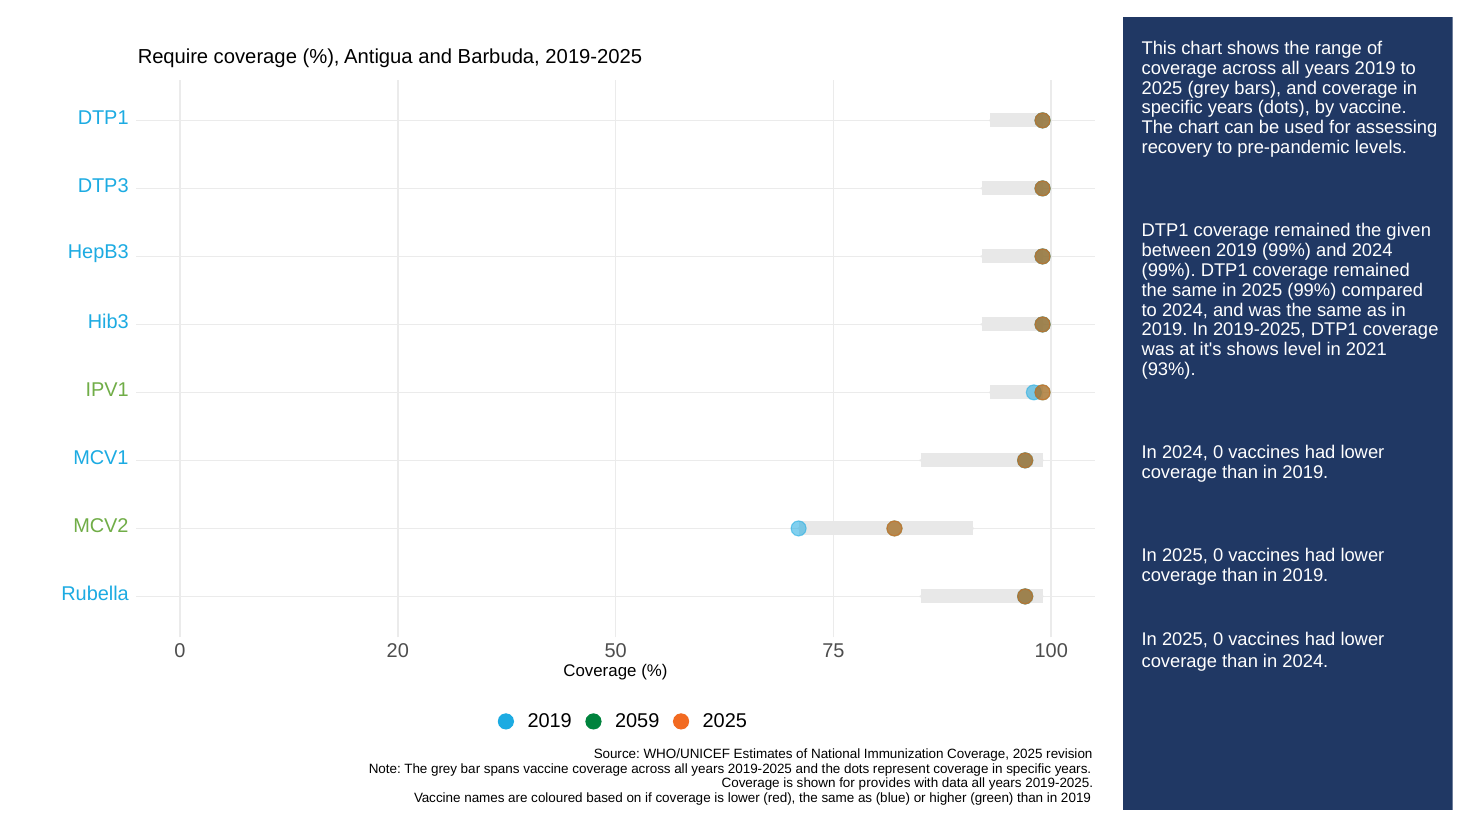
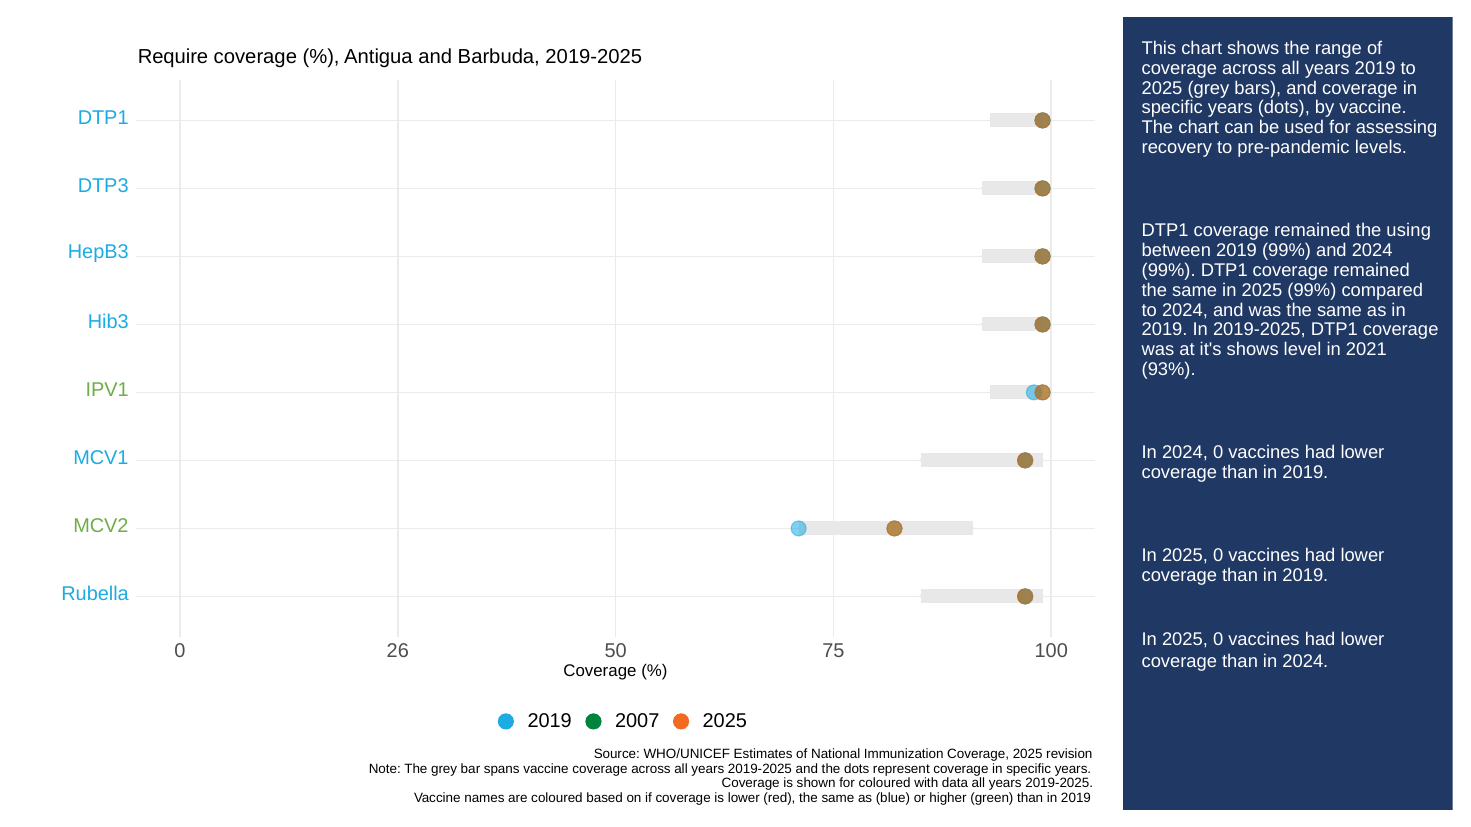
given: given -> using
20: 20 -> 26
2059: 2059 -> 2007
for provides: provides -> coloured
